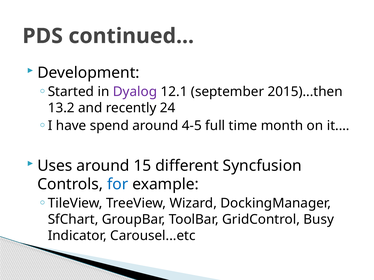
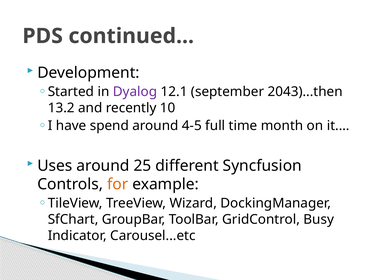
2015)...then: 2015)...then -> 2043)...then
24: 24 -> 10
15: 15 -> 25
for colour: blue -> orange
